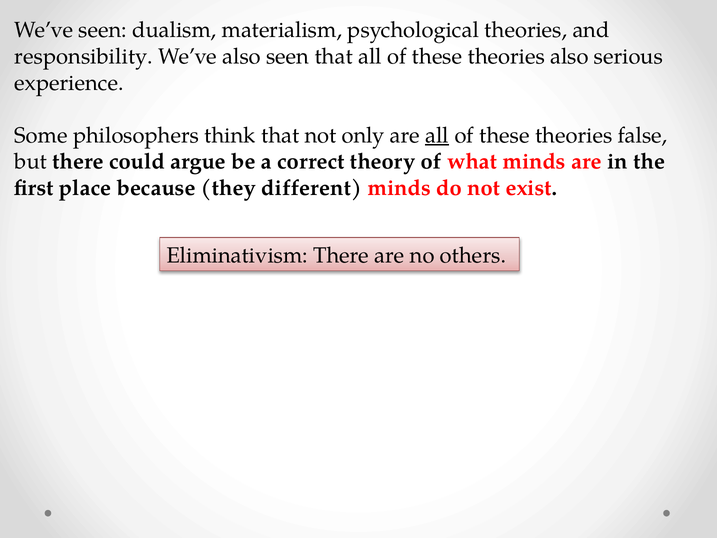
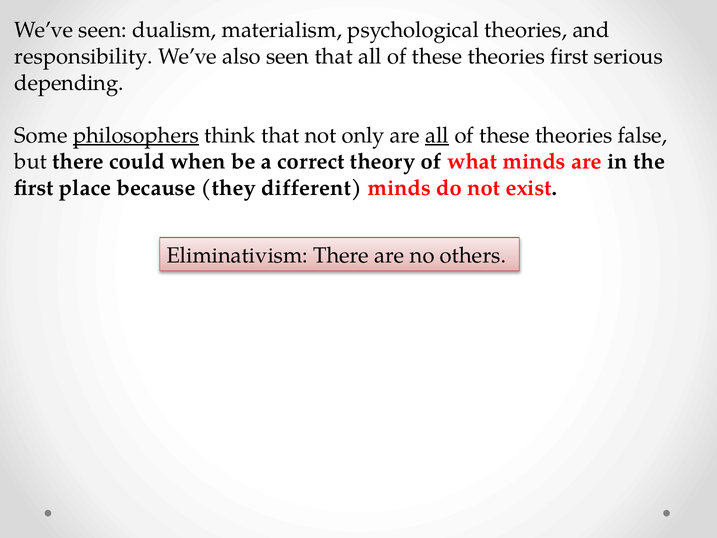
theories also: also -> first
experience: experience -> depending
philosophers underline: none -> present
argue: argue -> when
